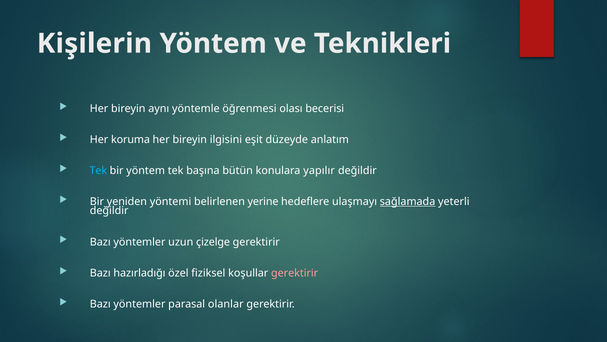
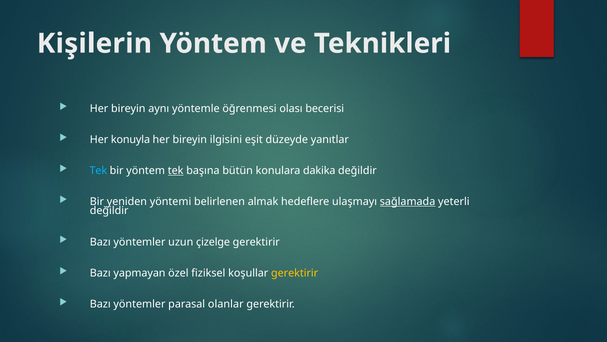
koruma: koruma -> konuyla
anlatım: anlatım -> yanıtlar
tek at (176, 170) underline: none -> present
yapılır: yapılır -> dakika
yerine: yerine -> almak
hazırladığı: hazırladığı -> yapmayan
gerektirir at (295, 273) colour: pink -> yellow
